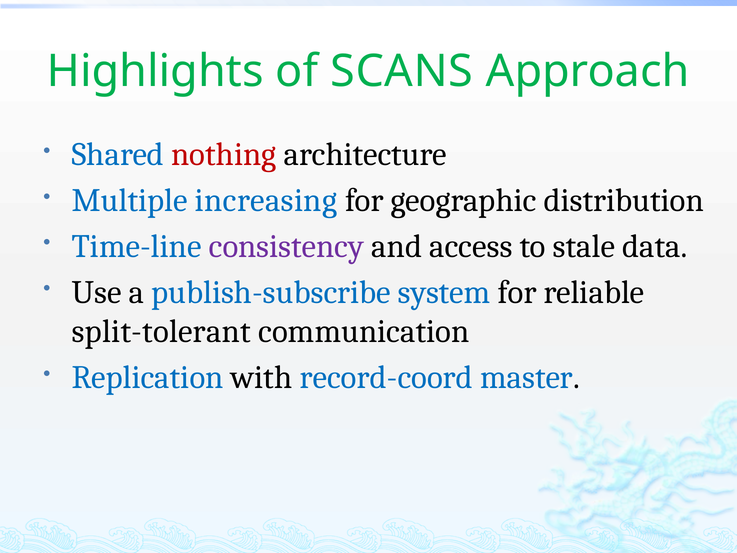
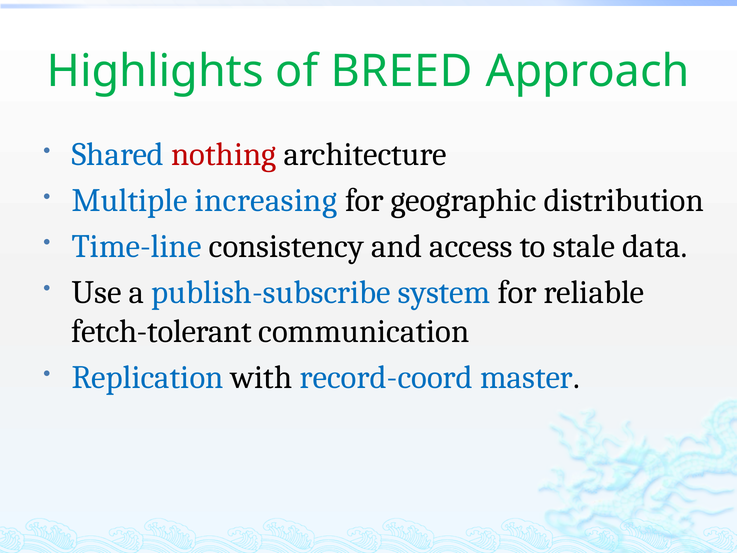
SCANS: SCANS -> BREED
consistency colour: purple -> black
split-tolerant: split-tolerant -> fetch-tolerant
